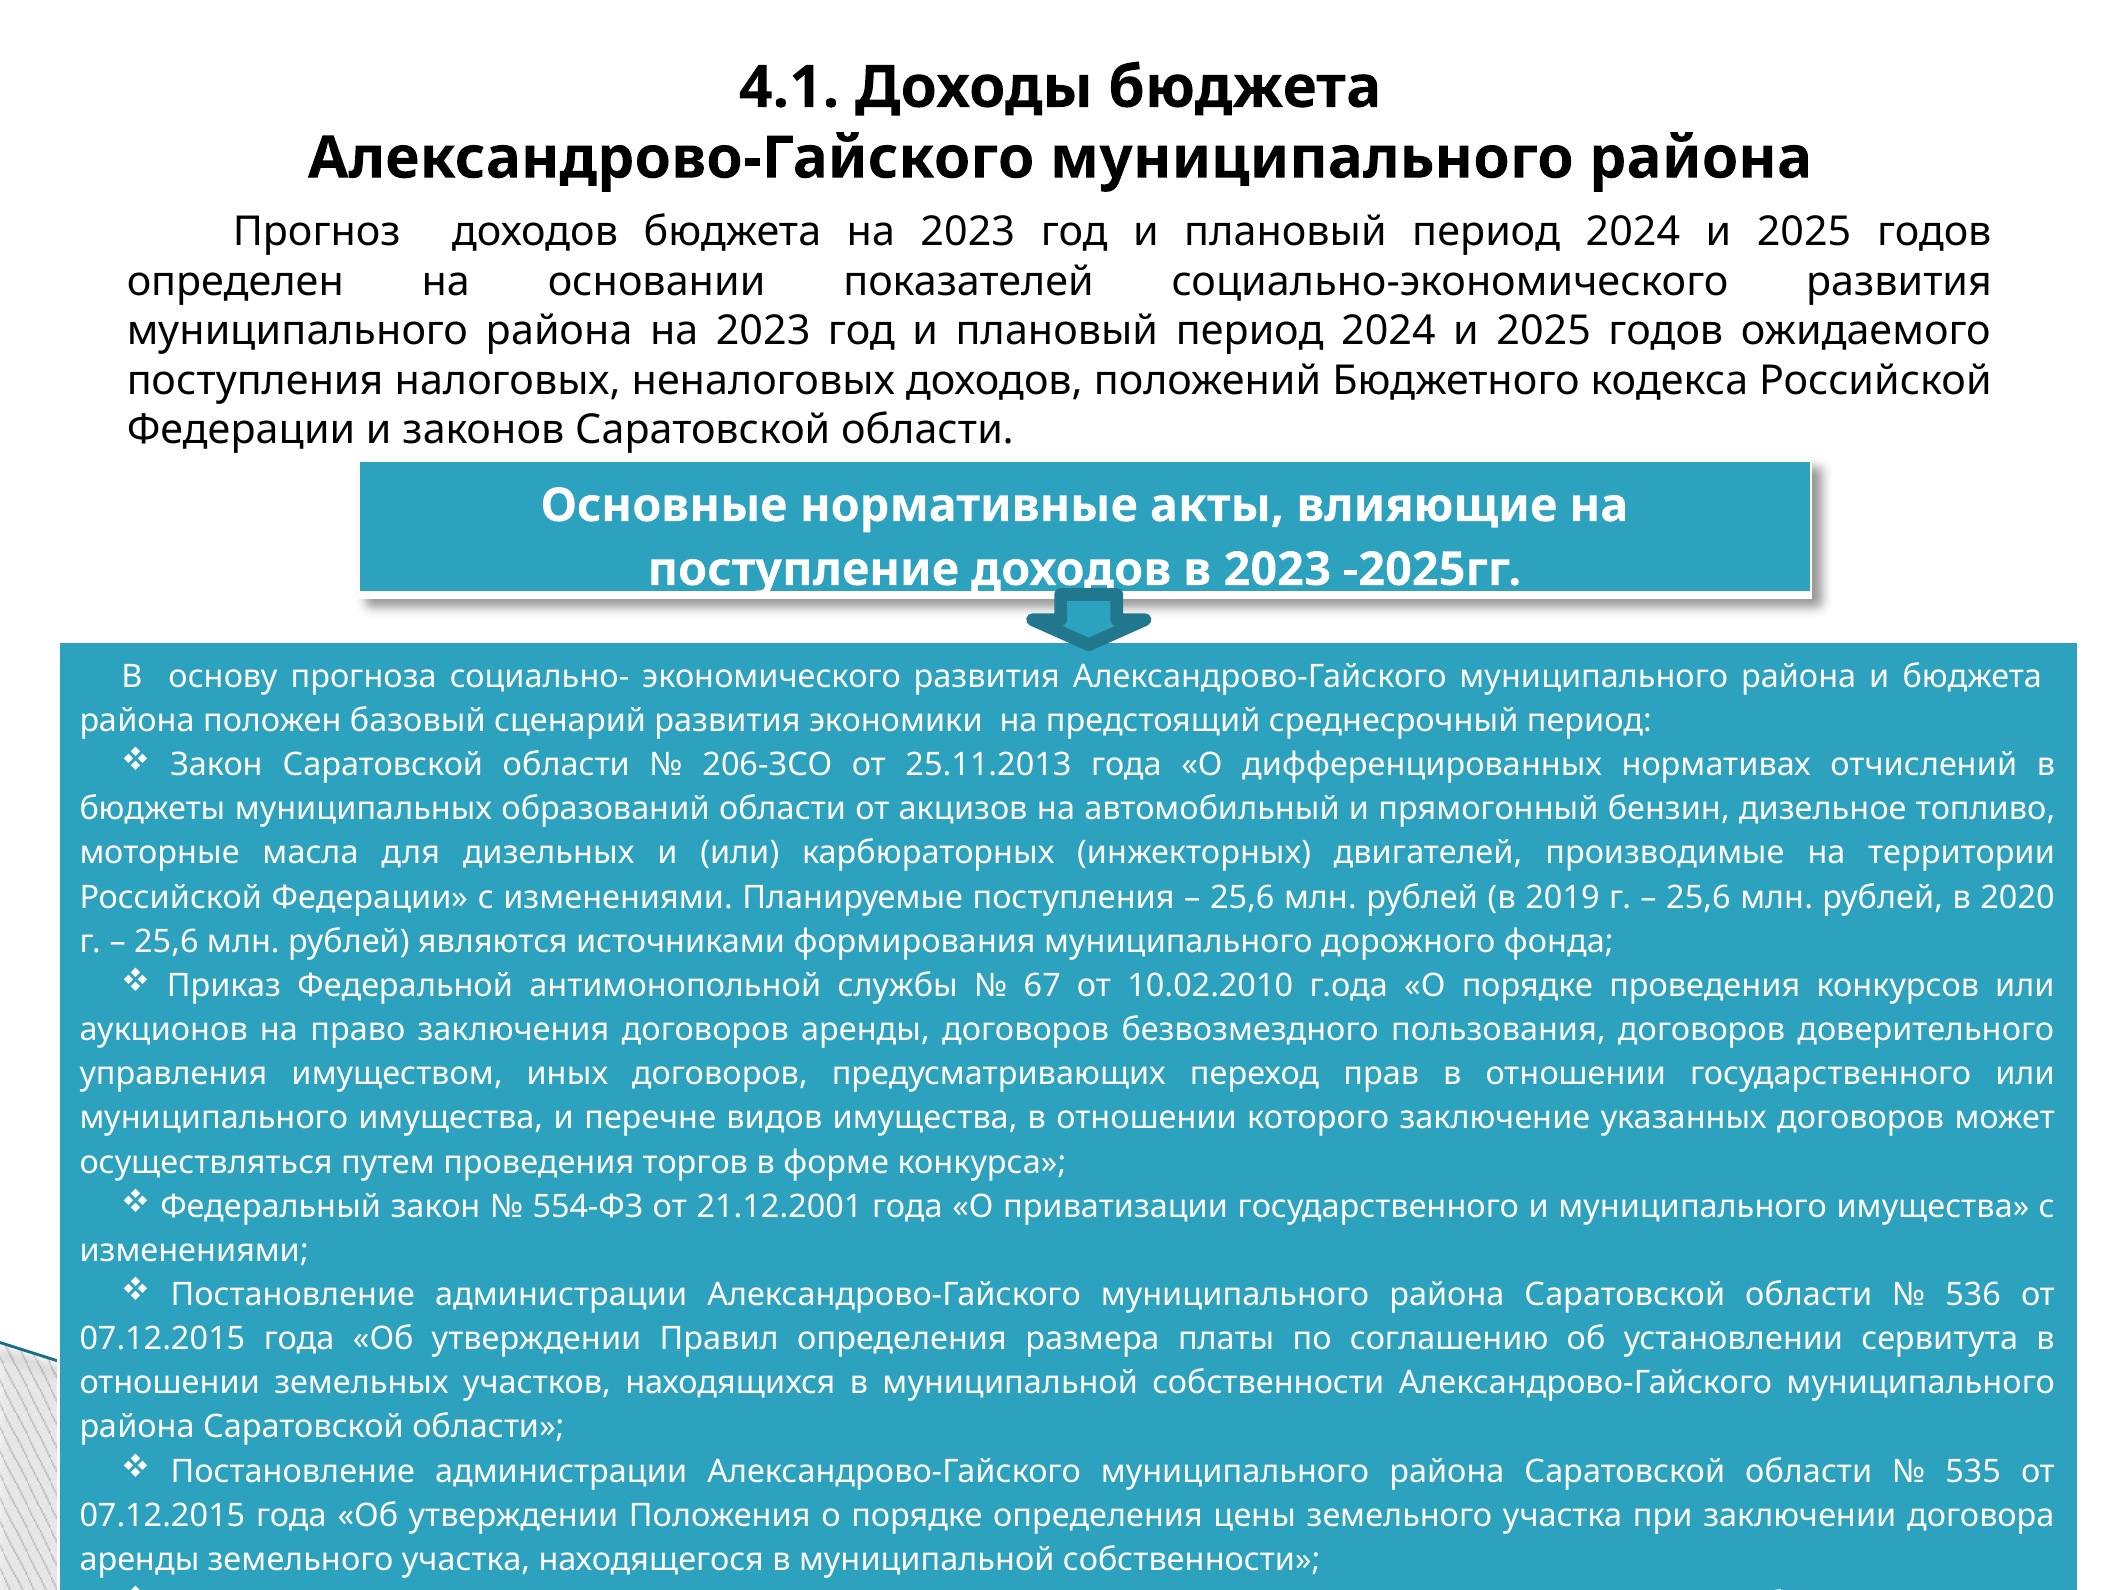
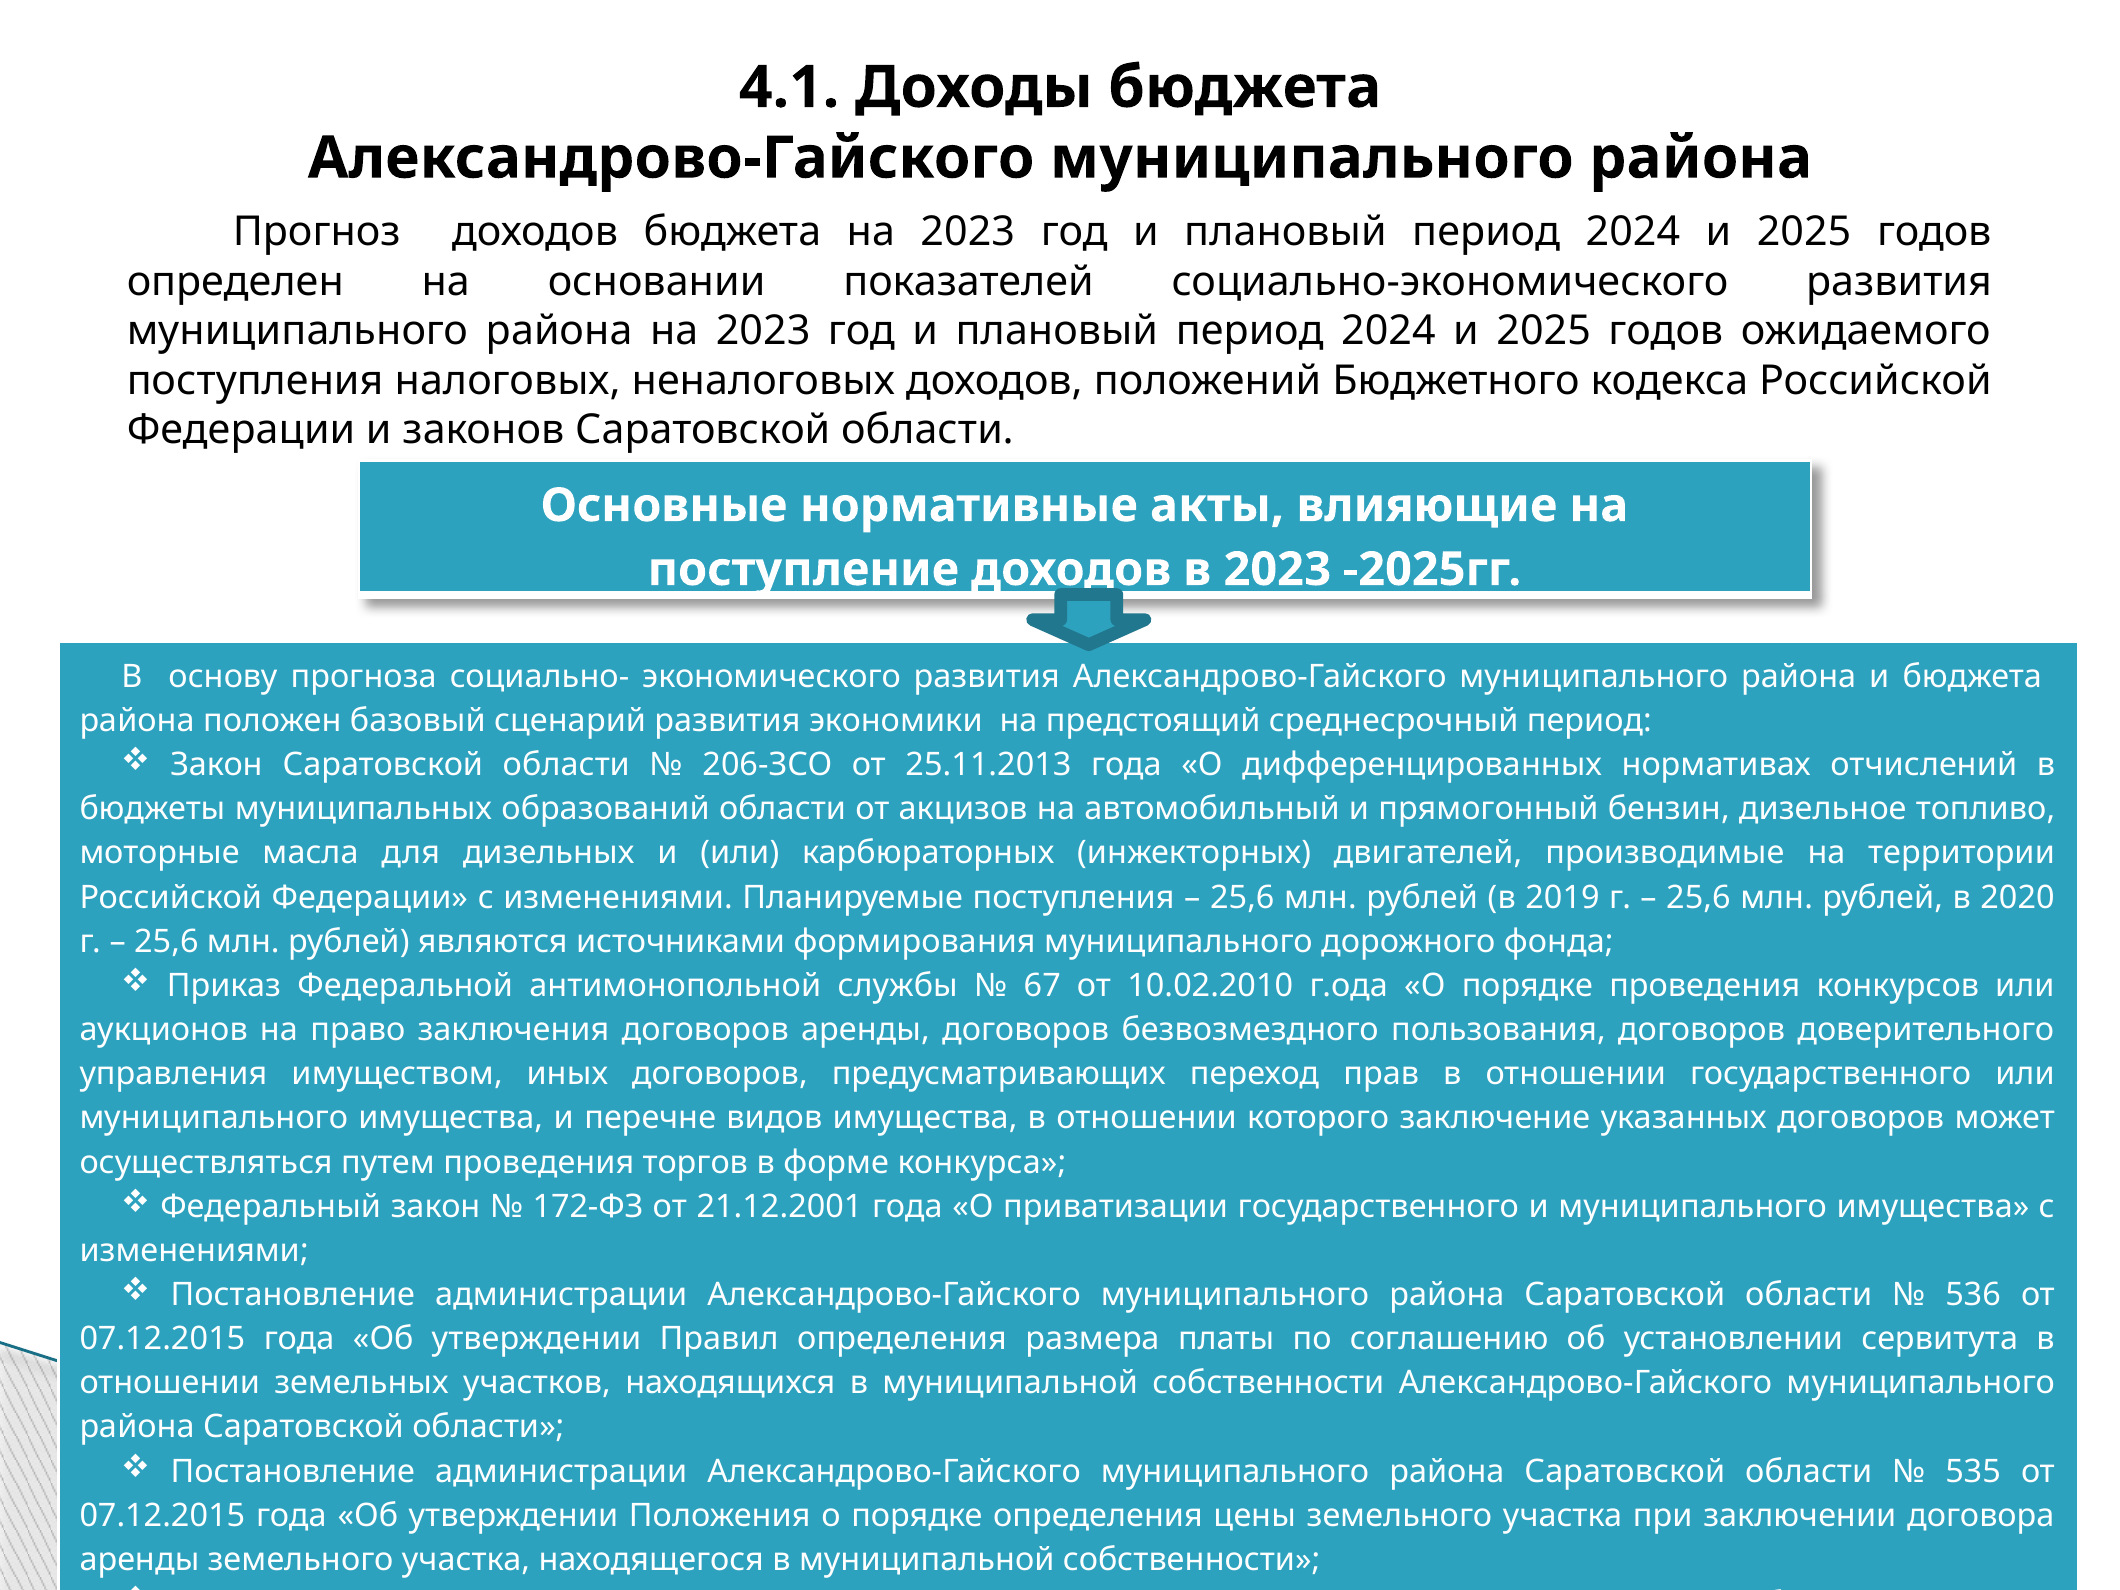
554-ФЗ: 554-ФЗ -> 172-ФЗ
